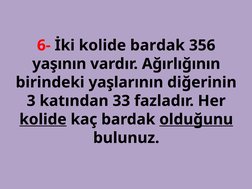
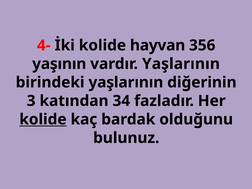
6-: 6- -> 4-
kolide bardak: bardak -> hayvan
vardır Ağırlığının: Ağırlığının -> Yaşlarının
33: 33 -> 34
olduğunu underline: present -> none
